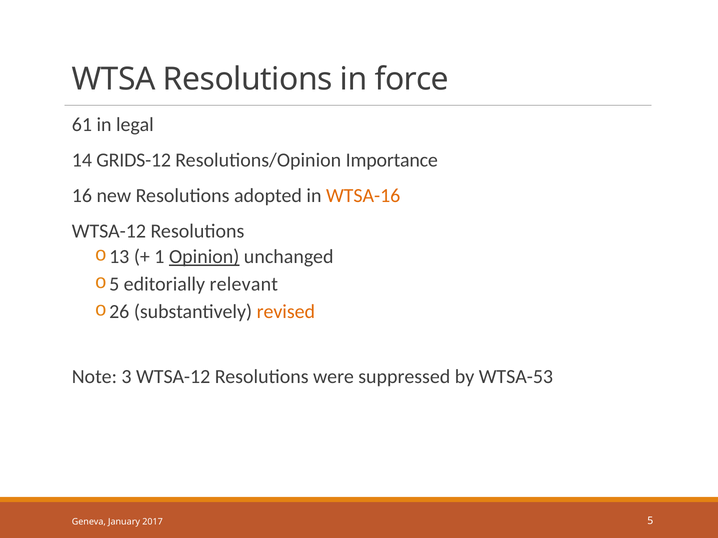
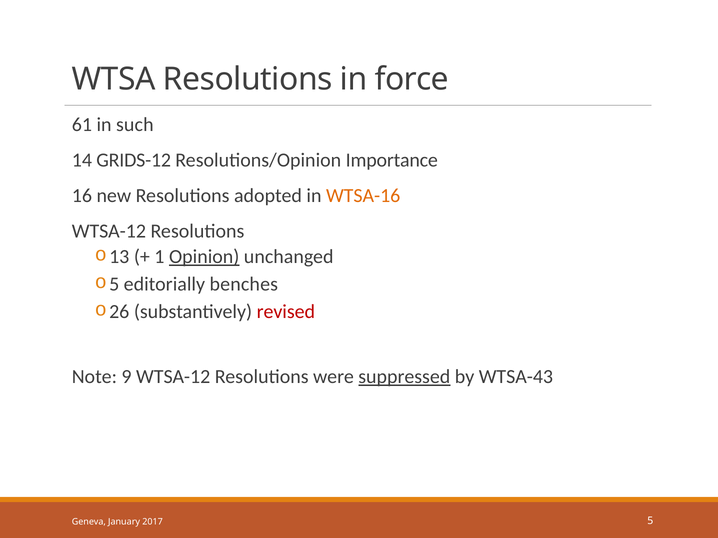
legal: legal -> such
relevant: relevant -> benches
revised colour: orange -> red
3: 3 -> 9
suppressed underline: none -> present
WTSA-53: WTSA-53 -> WTSA-43
